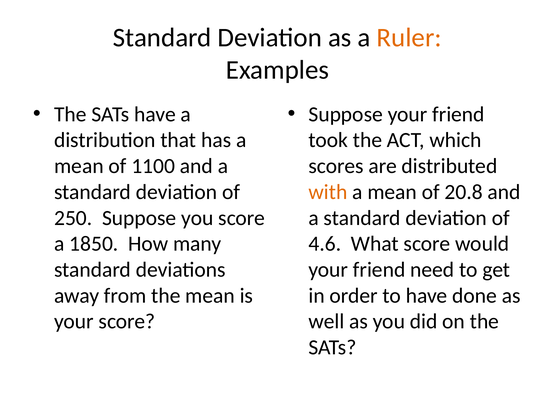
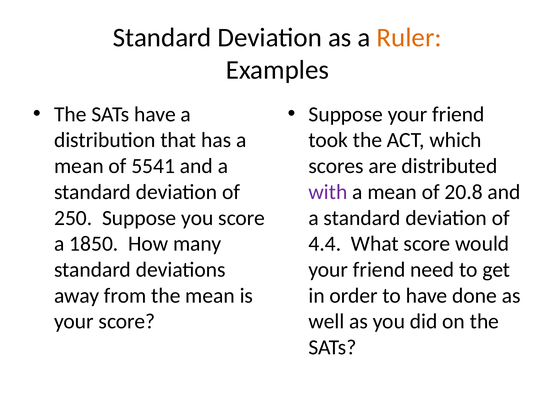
1100: 1100 -> 5541
with colour: orange -> purple
4.6: 4.6 -> 4.4
